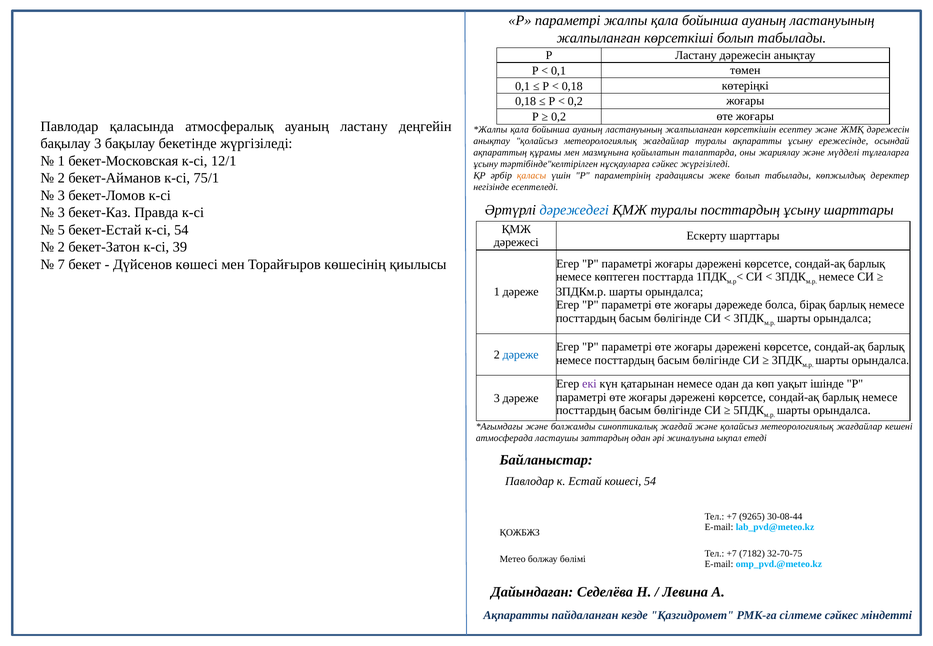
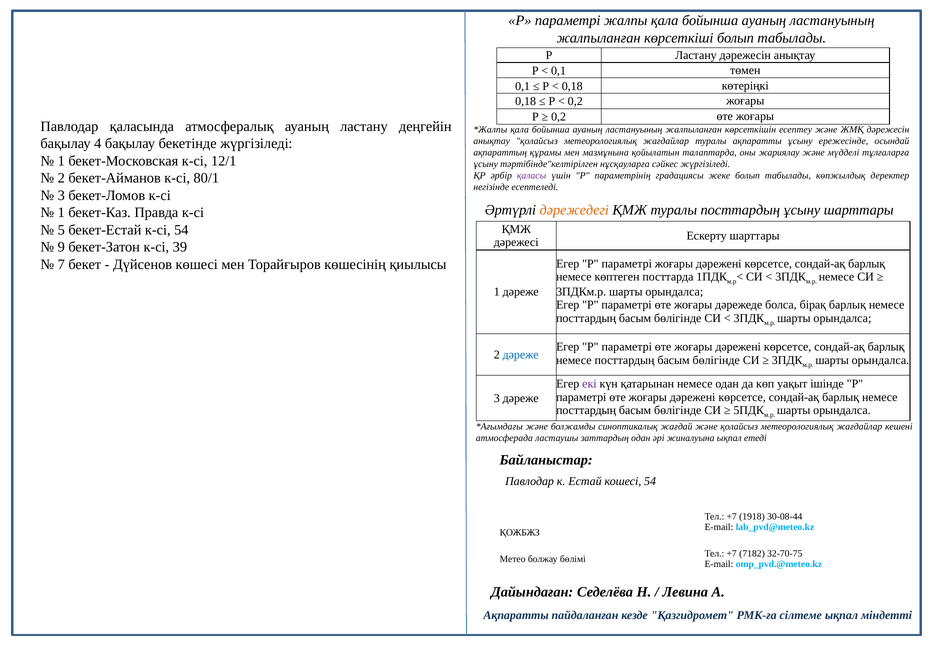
бақылау 3: 3 -> 4
қаласы colour: orange -> purple
75/1: 75/1 -> 80/1
дәрежедегі colour: blue -> orange
3 at (61, 213): 3 -> 1
2 at (61, 247): 2 -> 9
9265: 9265 -> 1918
сілтеме сәйкес: сәйкес -> ықпал
